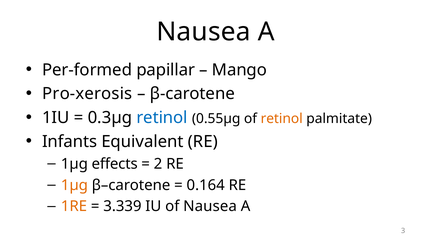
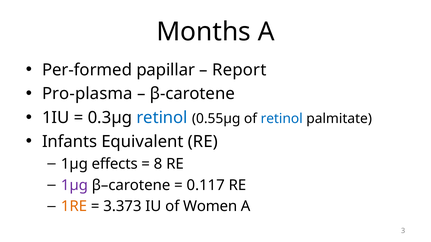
Nausea at (204, 32): Nausea -> Months
Mango: Mango -> Report
Pro-xerosis: Pro-xerosis -> Pro-plasma
retinol at (282, 119) colour: orange -> blue
2: 2 -> 8
1µg at (74, 185) colour: orange -> purple
0.164: 0.164 -> 0.117
3.339: 3.339 -> 3.373
of Nausea: Nausea -> Women
